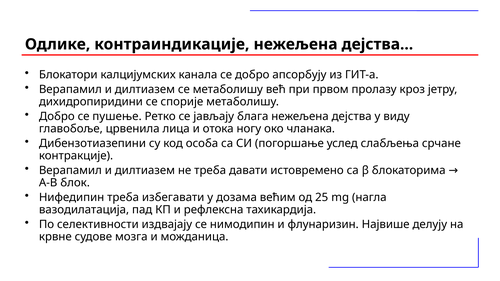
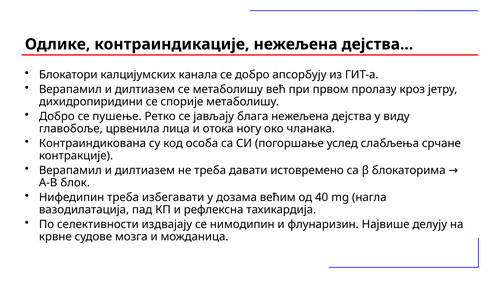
Дибензотиазепини: Дибензотиазепини -> Контраиндикована
25: 25 -> 40
